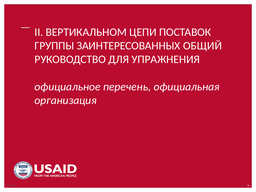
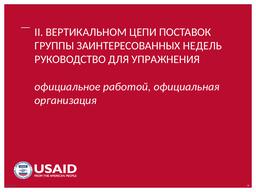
ОБЩИЙ: ОБЩИЙ -> НЕДЕЛЬ
перечень: перечень -> работой
